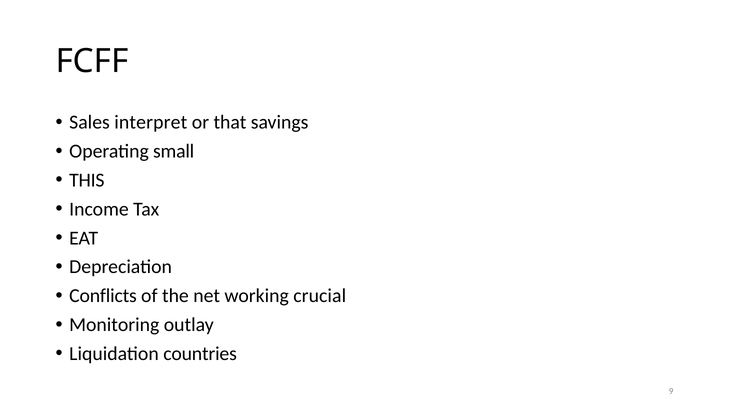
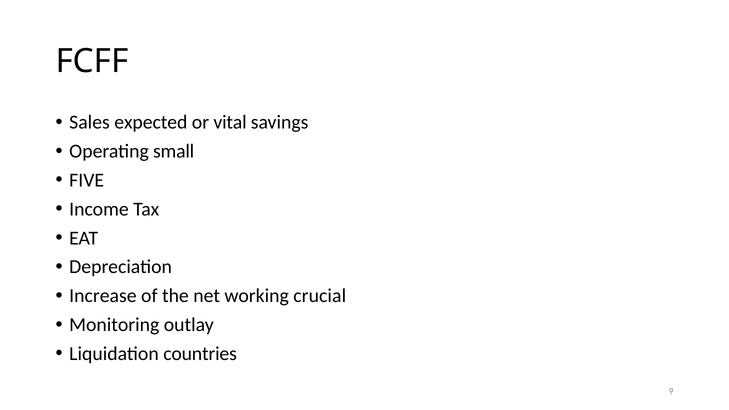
interpret: interpret -> expected
that: that -> vital
THIS: THIS -> FIVE
Conflicts: Conflicts -> Increase
